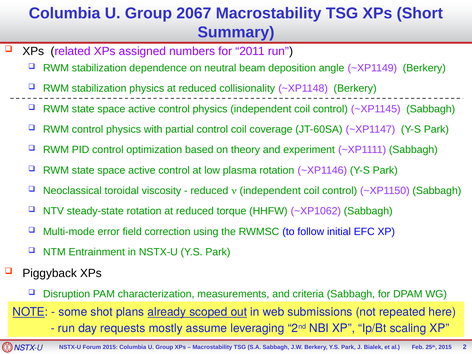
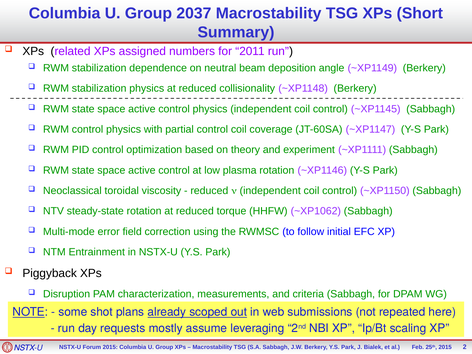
2067: 2067 -> 2037
